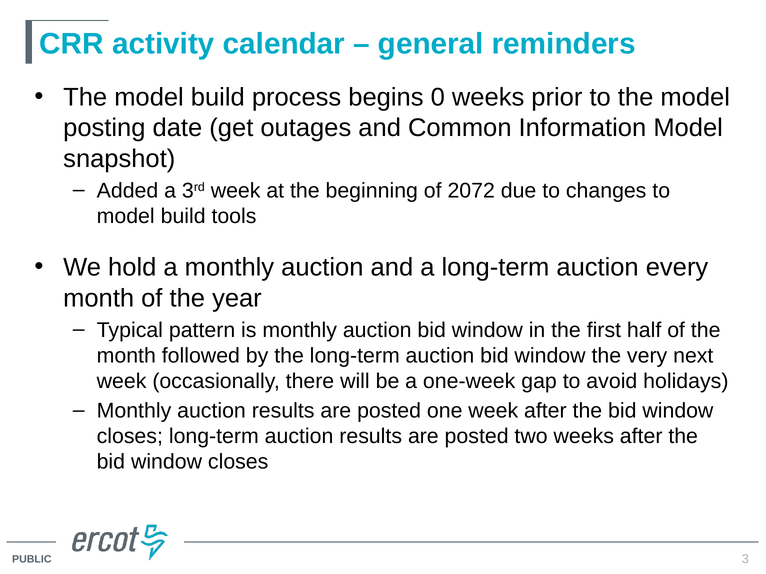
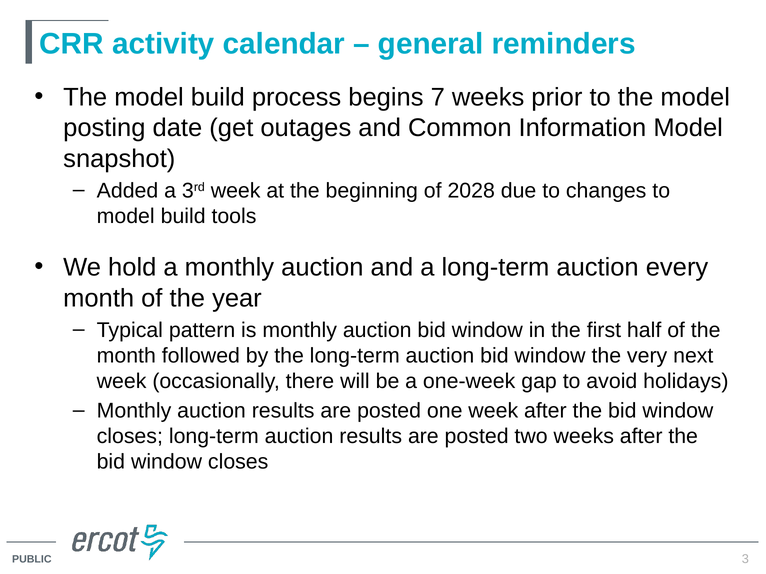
0: 0 -> 7
2072: 2072 -> 2028
